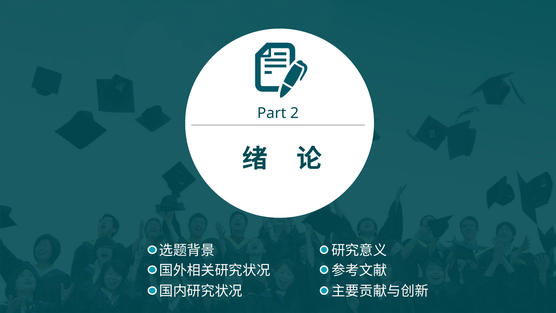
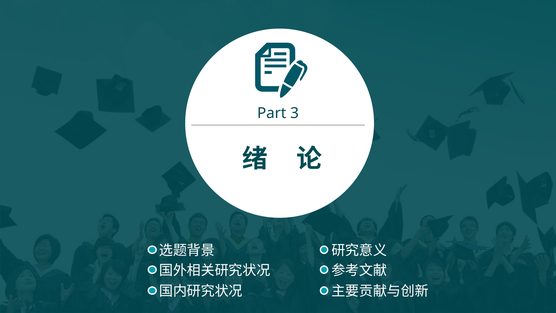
2: 2 -> 3
